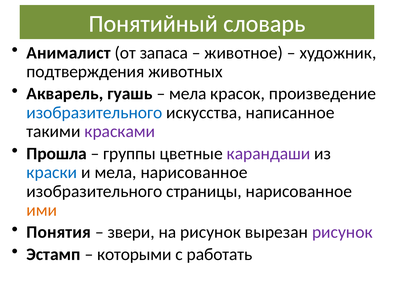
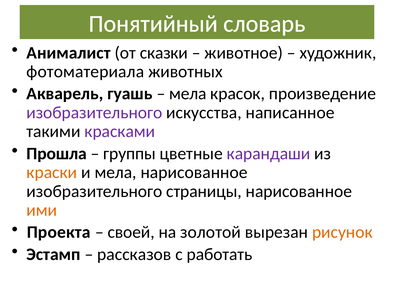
запаса: запаса -> сказки
подтверждения: подтверждения -> фотоматериала
изобразительного at (94, 113) colour: blue -> purple
краски colour: blue -> orange
Понятия: Понятия -> Проекта
звери: звери -> своей
на рисунок: рисунок -> золотой
рисунок at (342, 233) colour: purple -> orange
которыми: которыми -> рассказов
